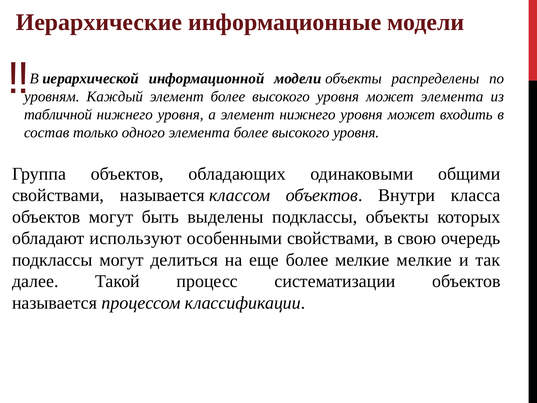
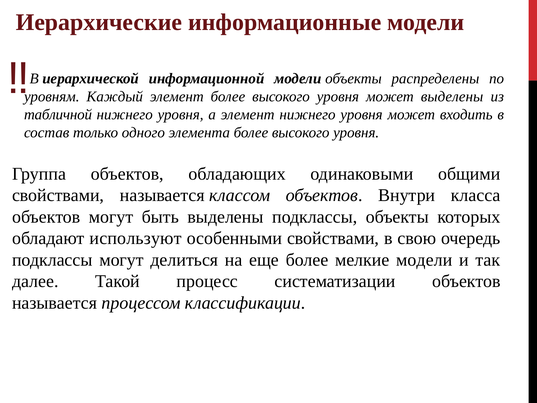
может элемента: элемента -> выделены
мелкие мелкие: мелкие -> модели
